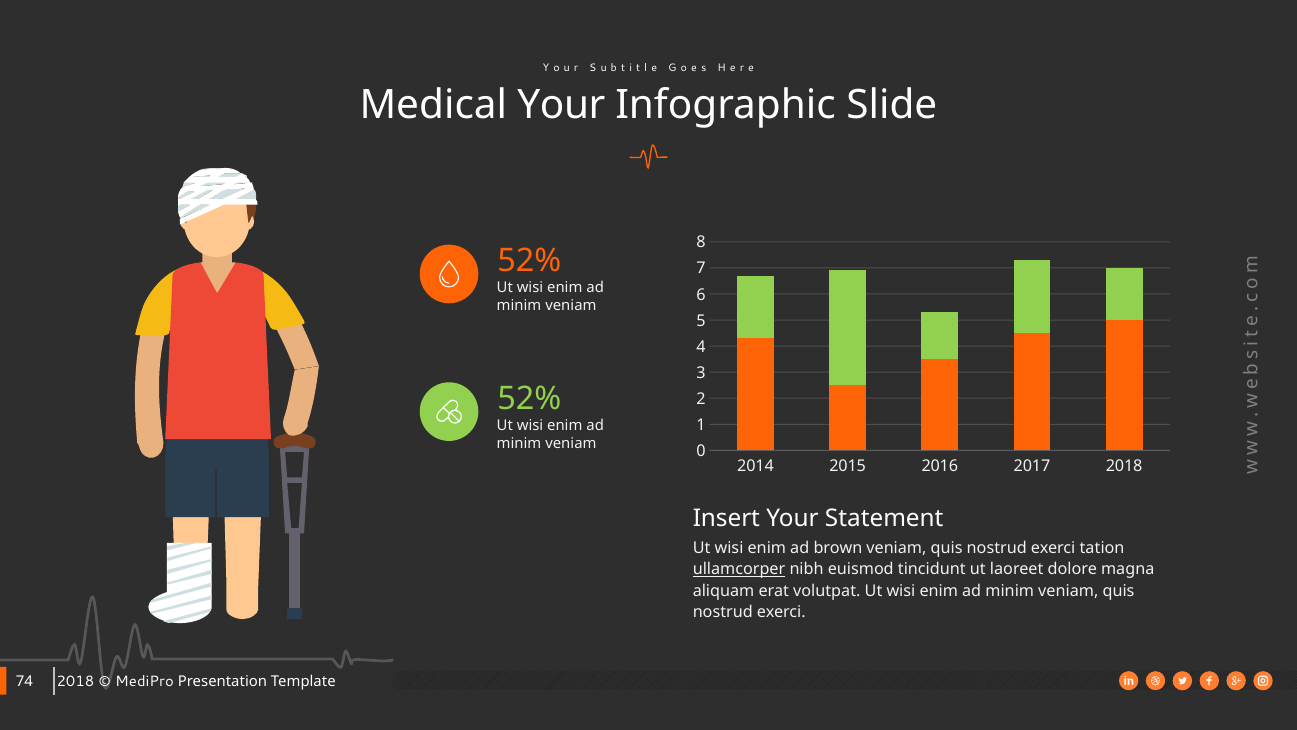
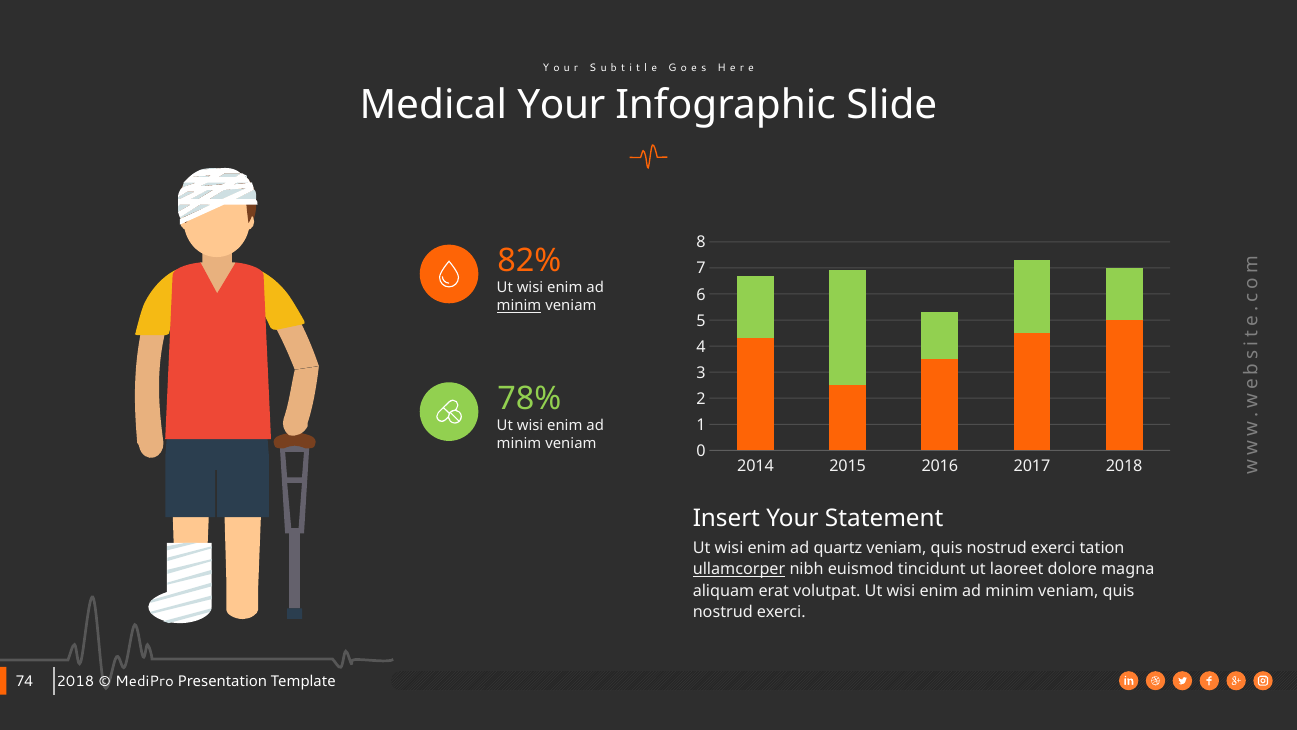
52% at (529, 261): 52% -> 82%
minim at (519, 306) underline: none -> present
52% at (529, 398): 52% -> 78%
brown: brown -> quartz
